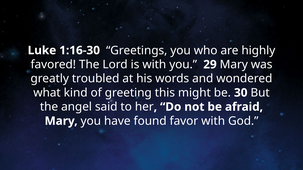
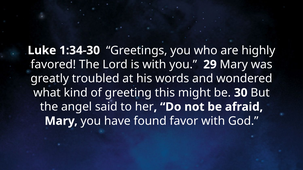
1:16-30: 1:16-30 -> 1:34-30
